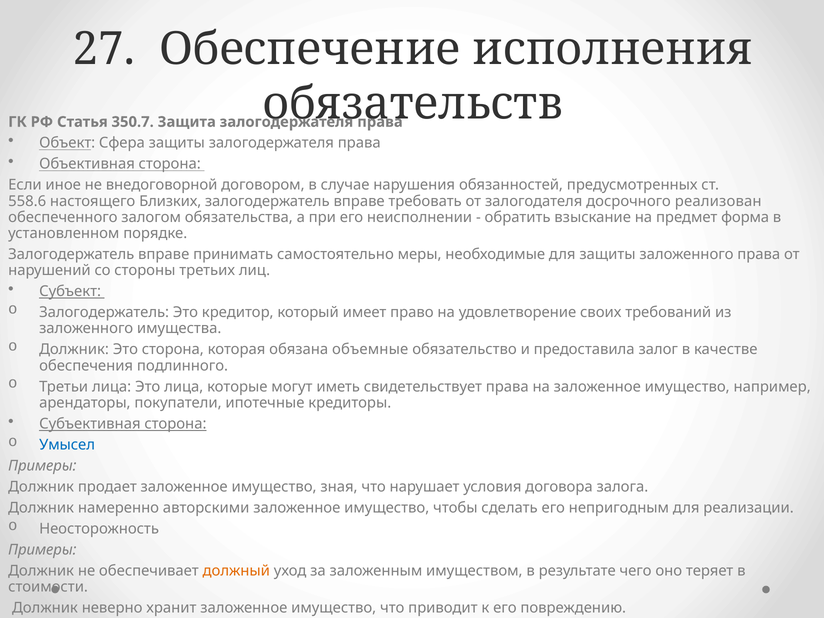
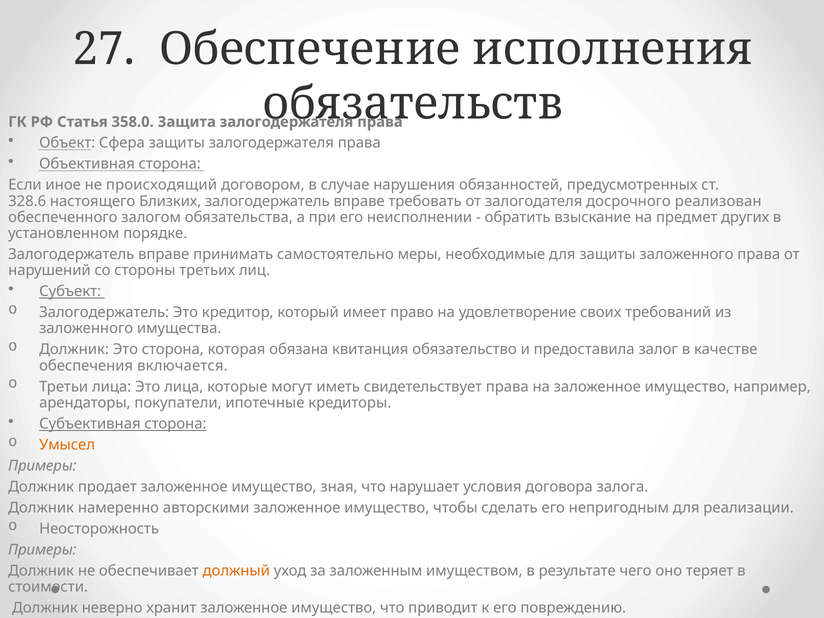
350.7: 350.7 -> 358.0
внедоговорной: внедоговорной -> происходящий
558.6: 558.6 -> 328.6
форма: форма -> других
объемные: объемные -> квитанция
подлинного: подлинного -> включается
Умысел colour: blue -> orange
